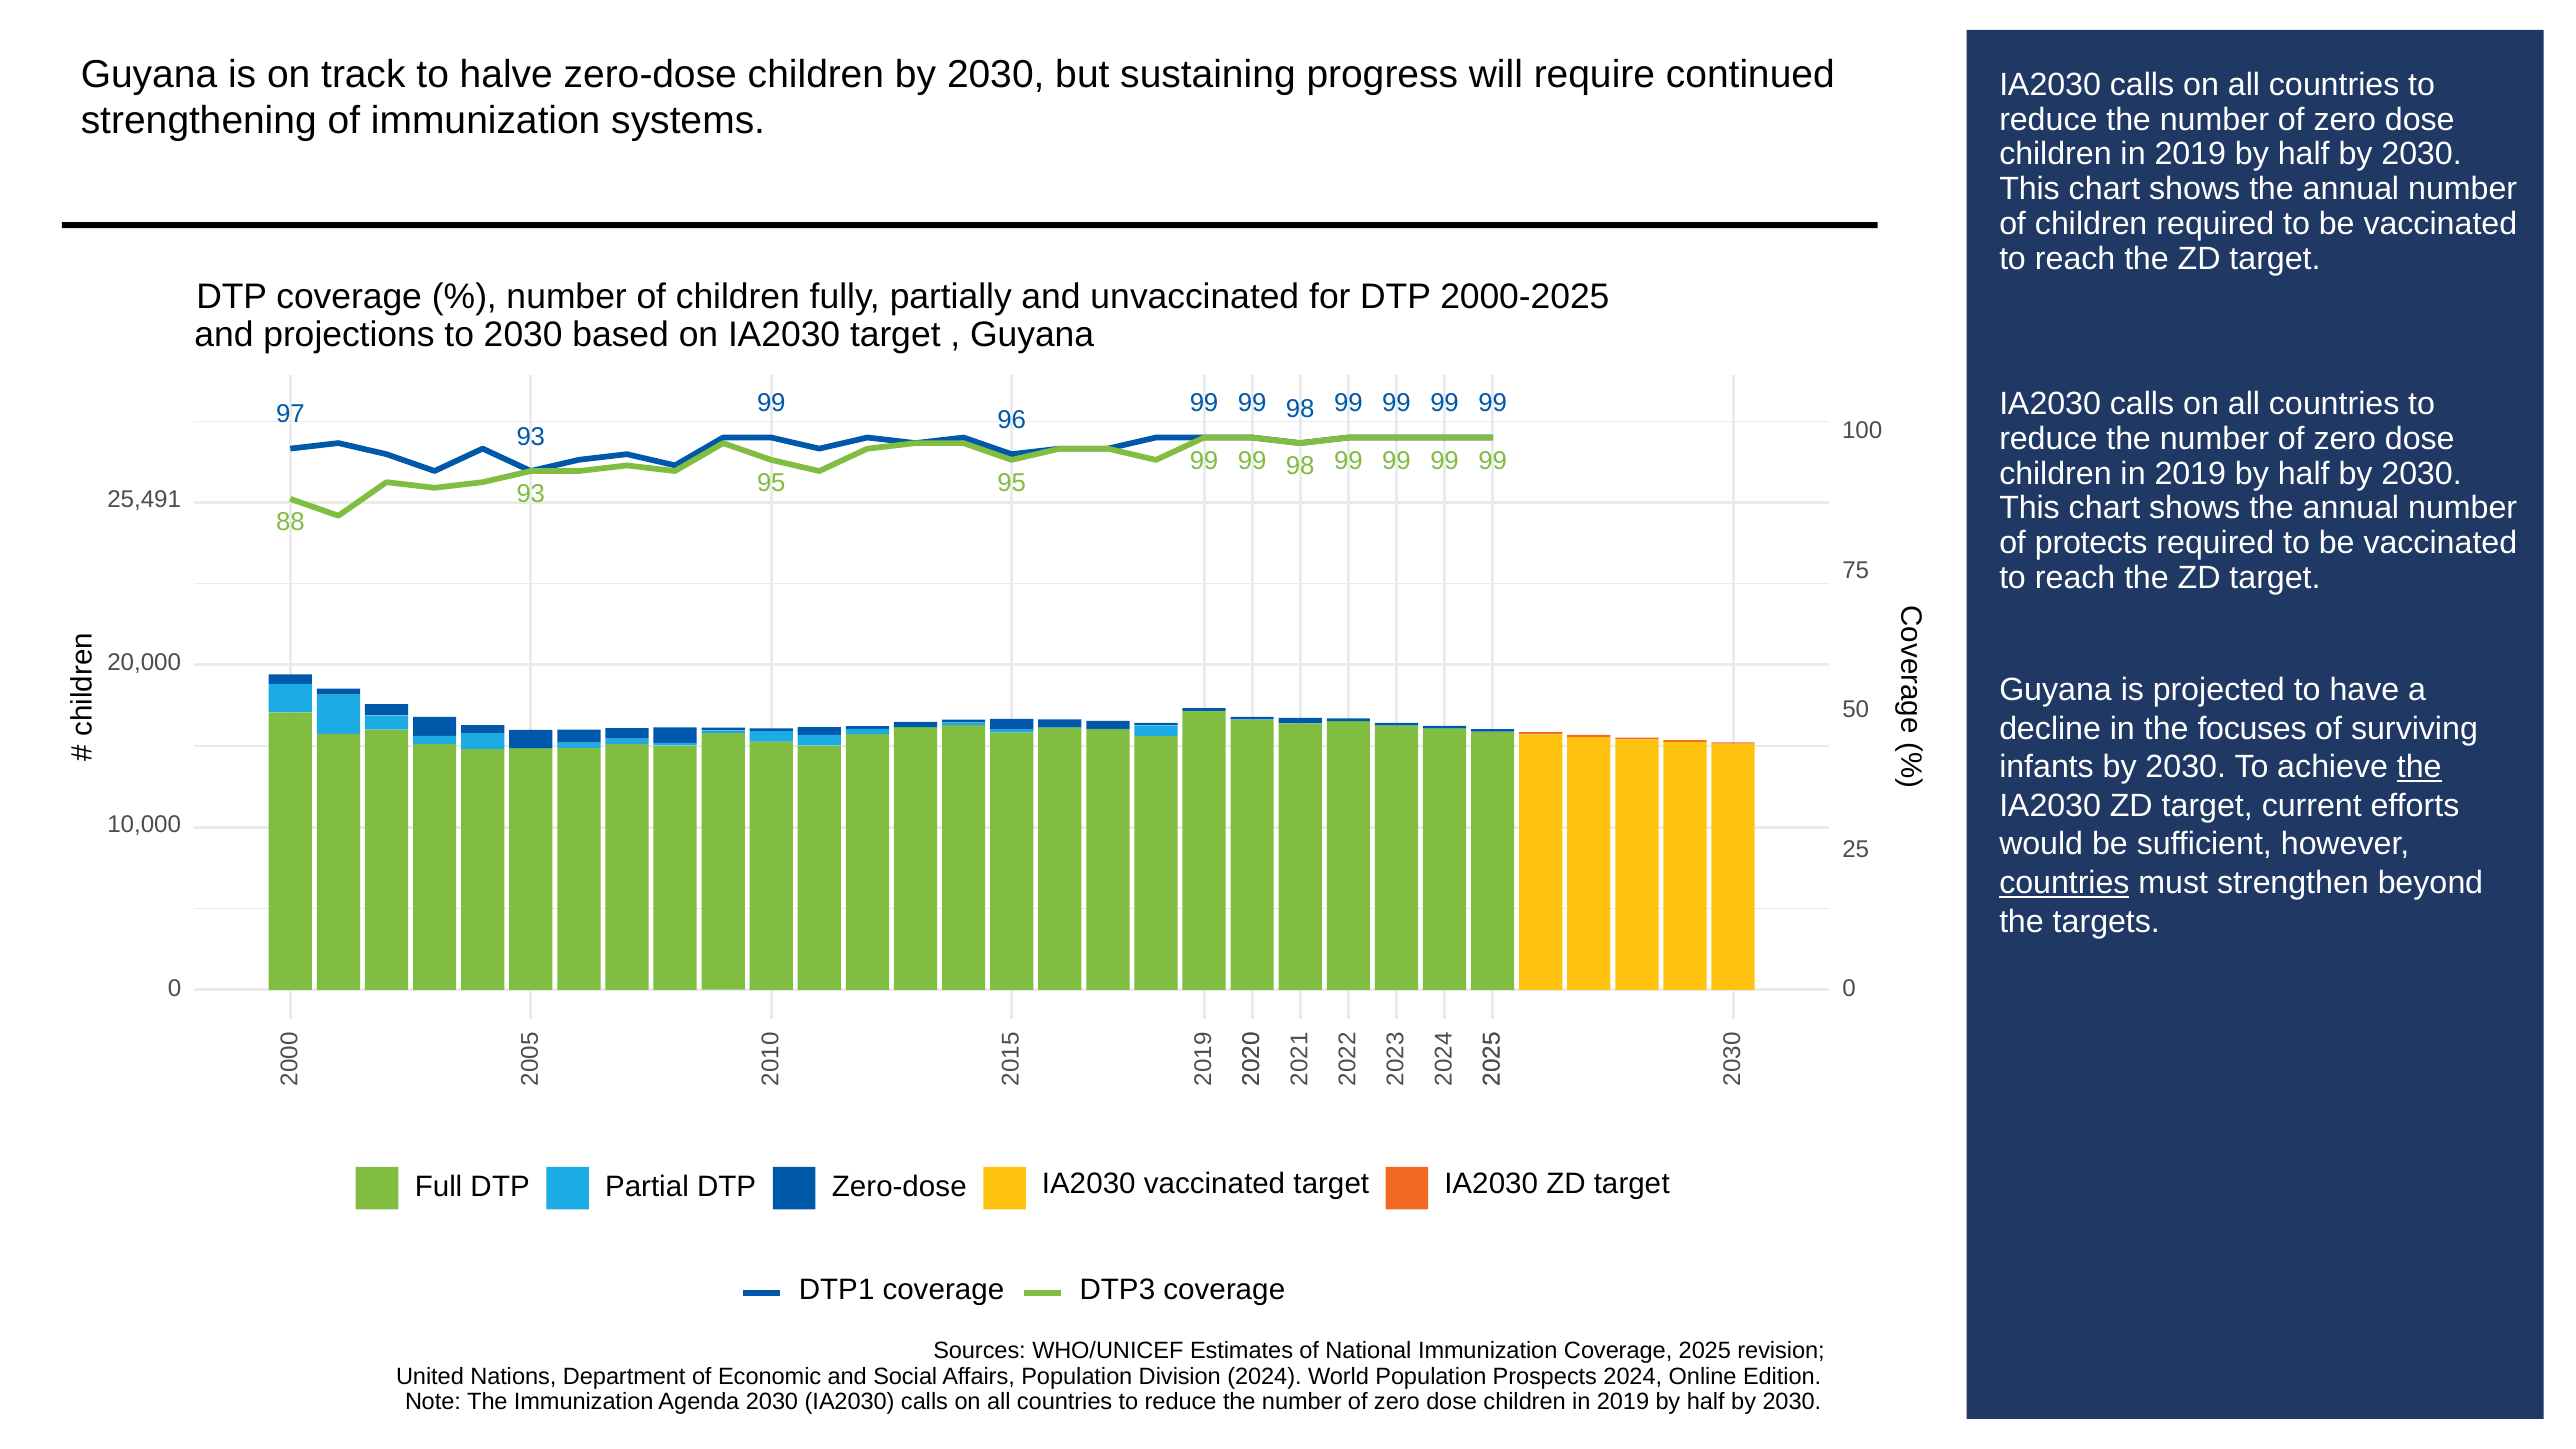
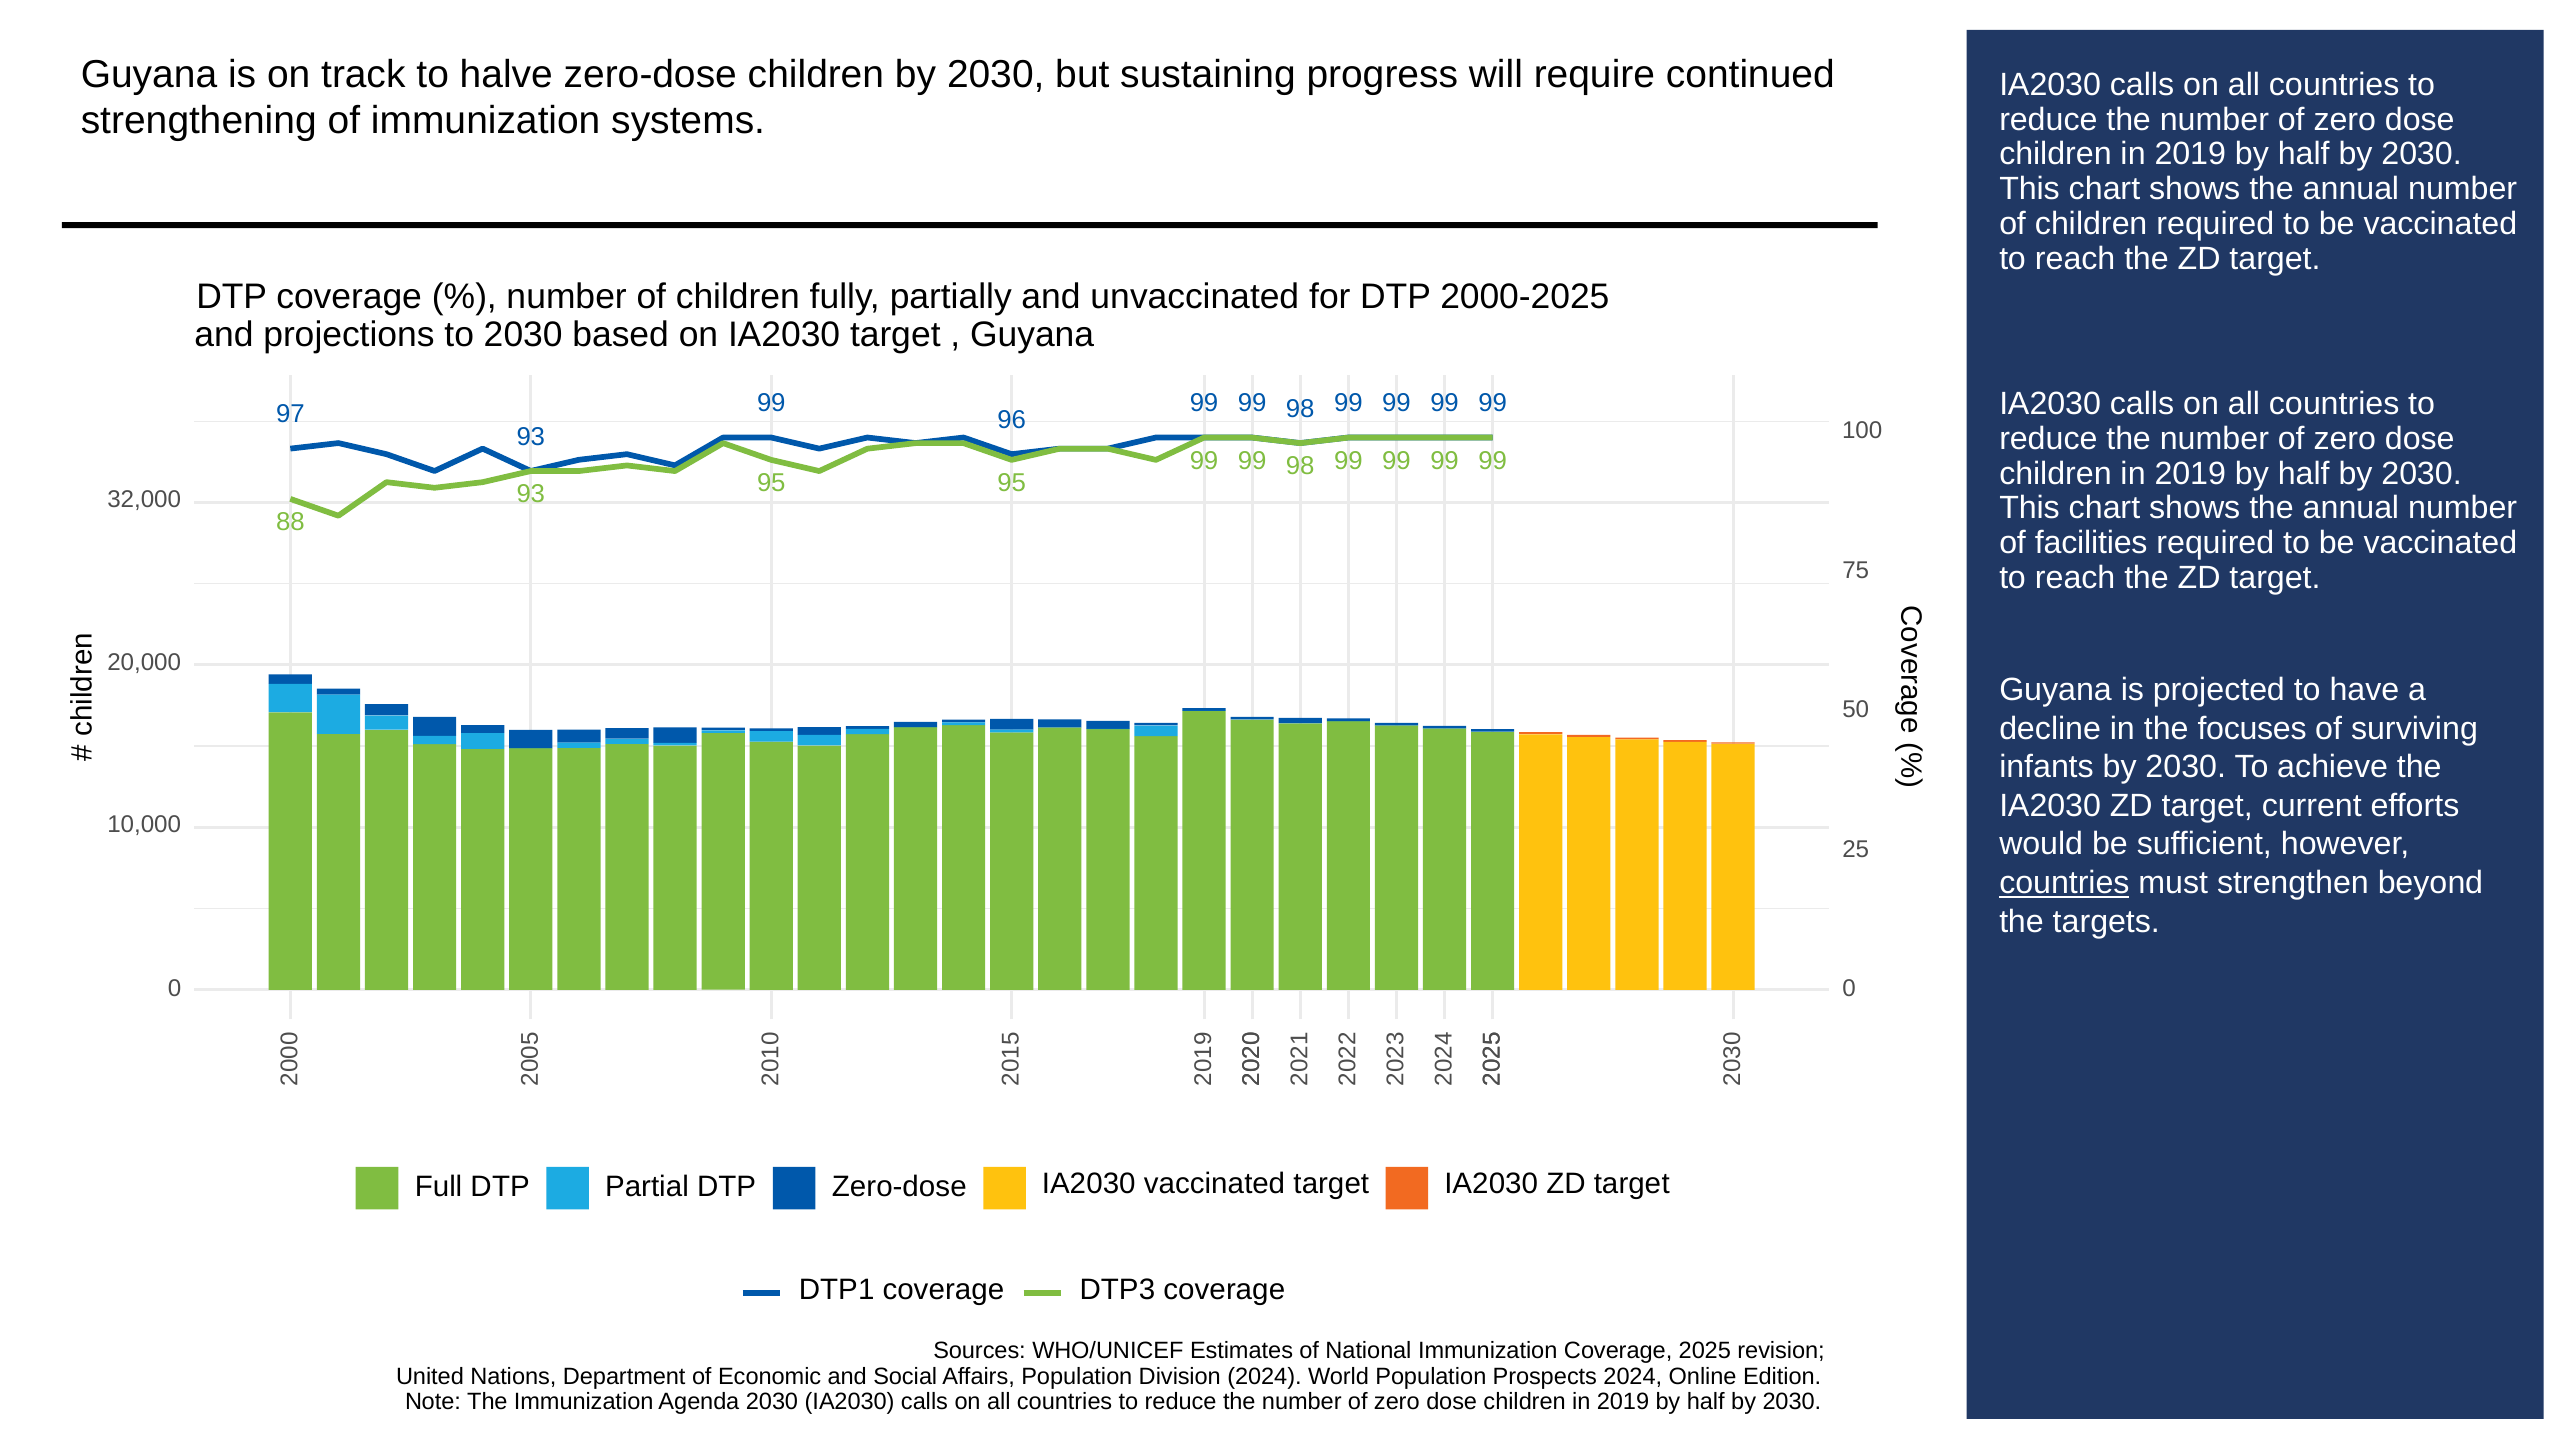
25,491: 25,491 -> 32,000
protects: protects -> facilities
the at (2419, 767) underline: present -> none
